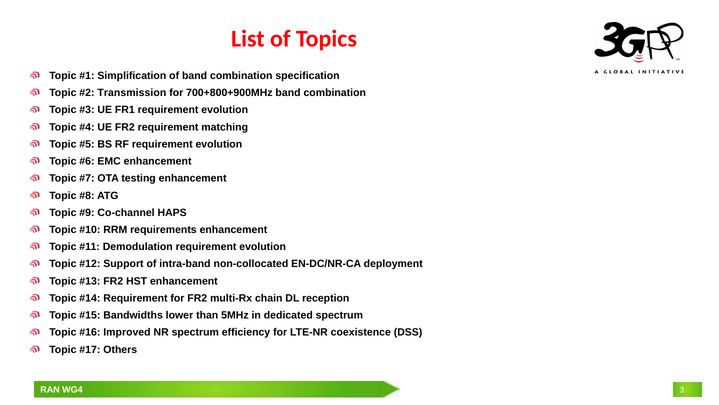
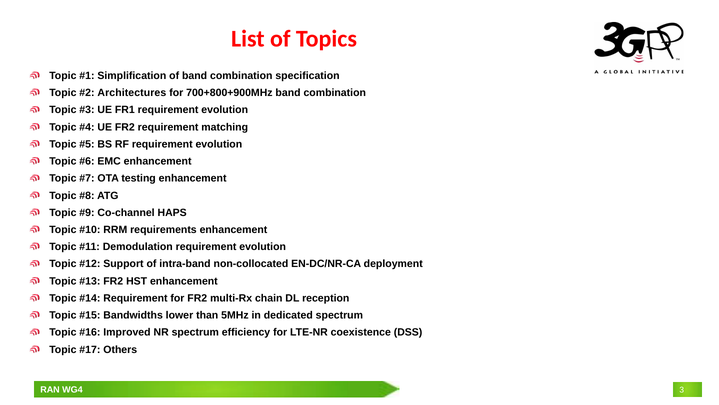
Transmission: Transmission -> Architectures
